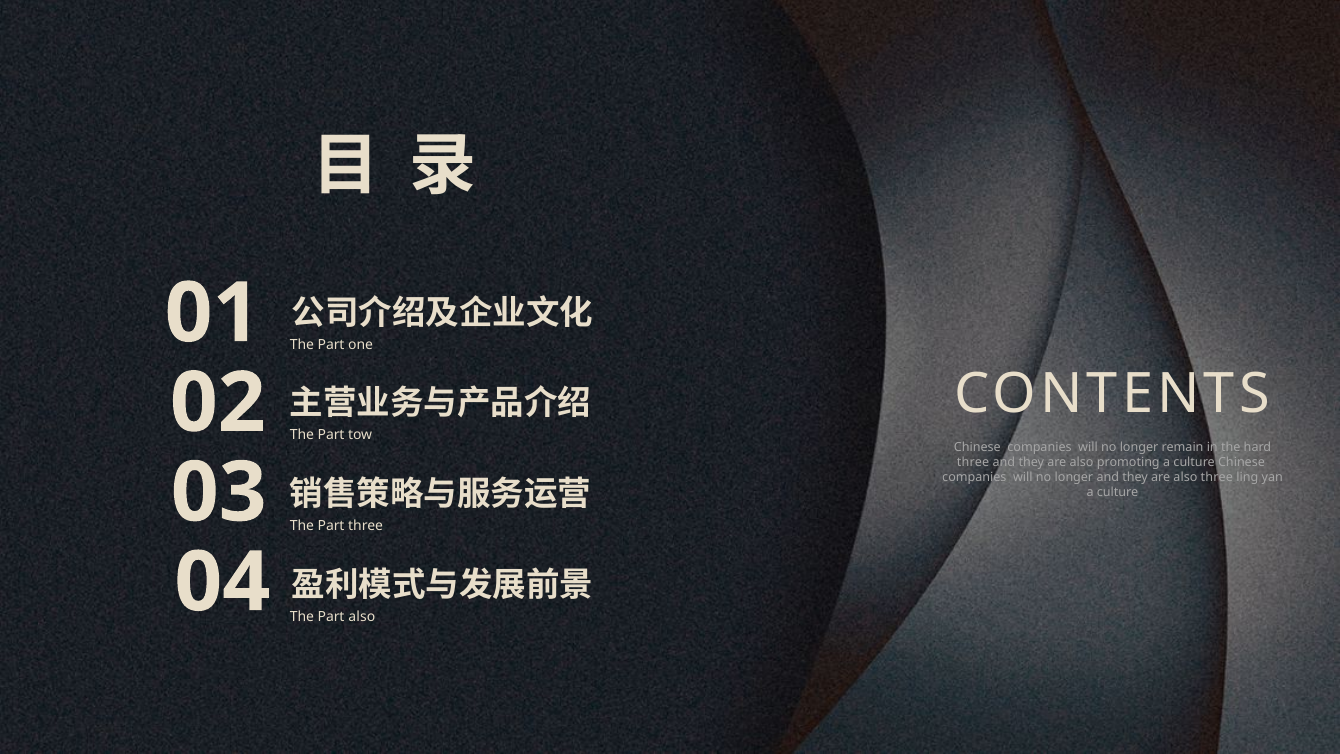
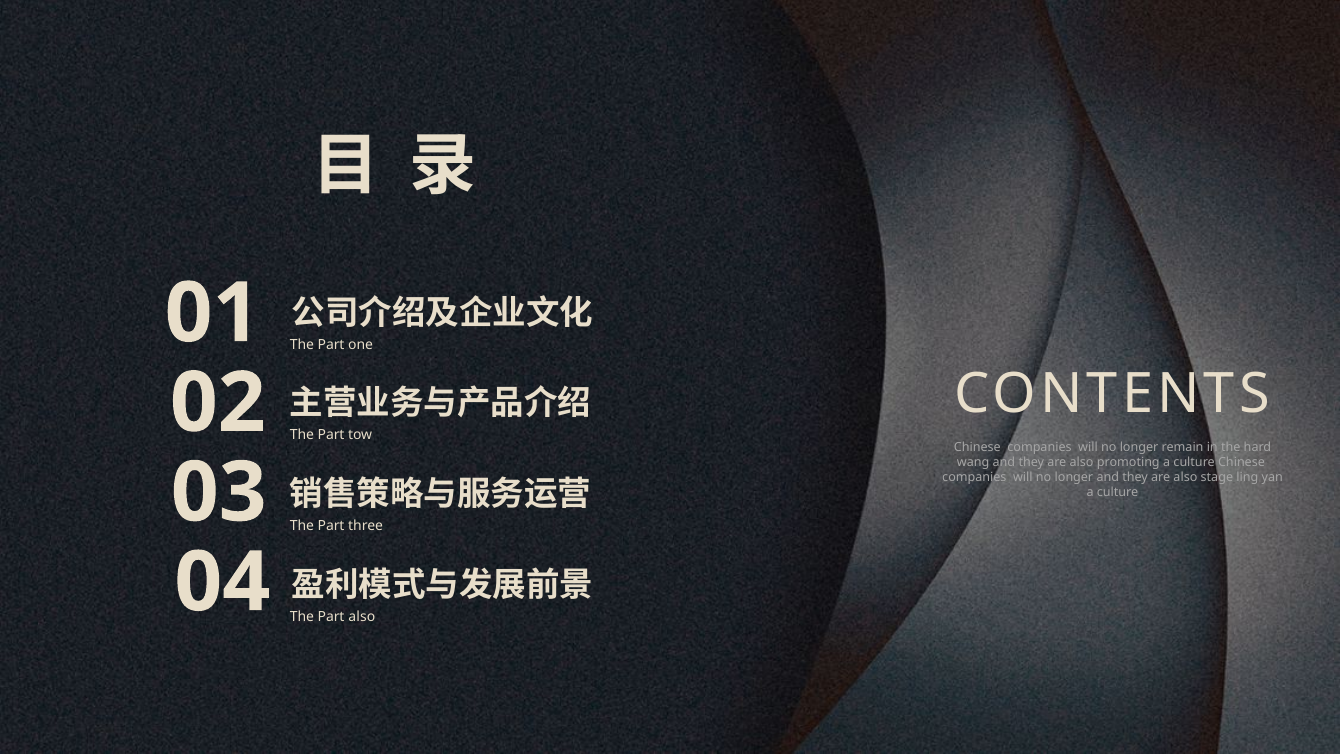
three at (973, 462): three -> wang
also three: three -> stage
